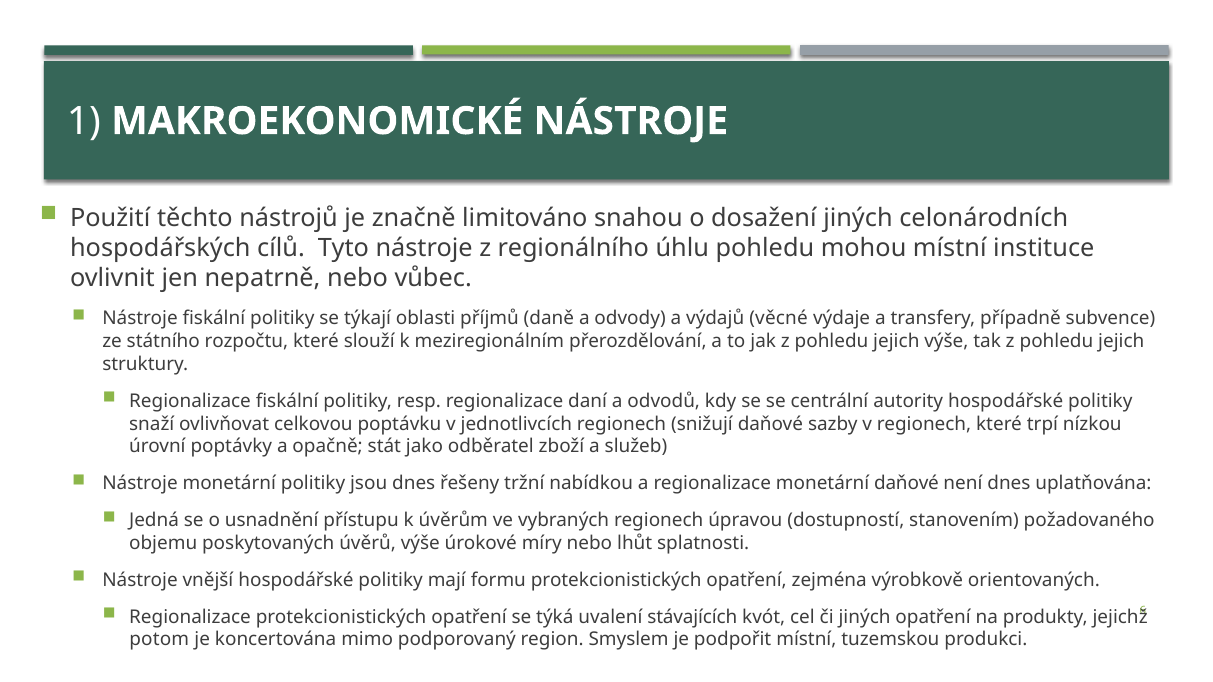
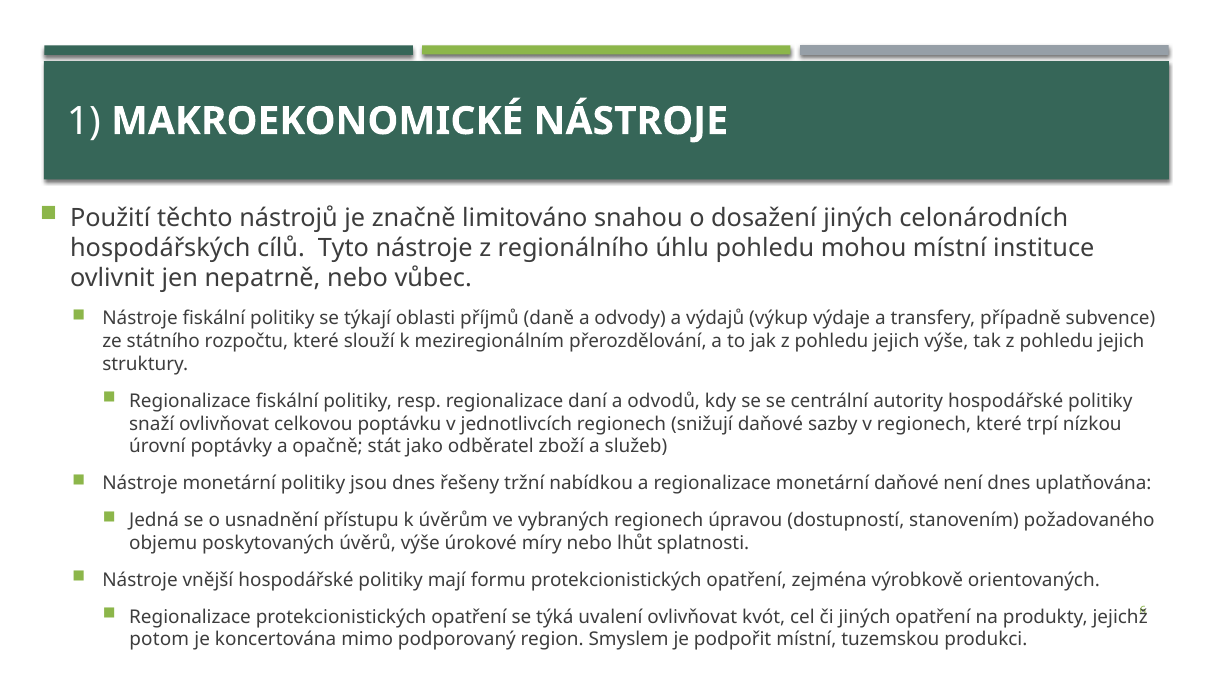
věcné: věcné -> výkup
uvalení stávajících: stávajících -> ovlivňovat
